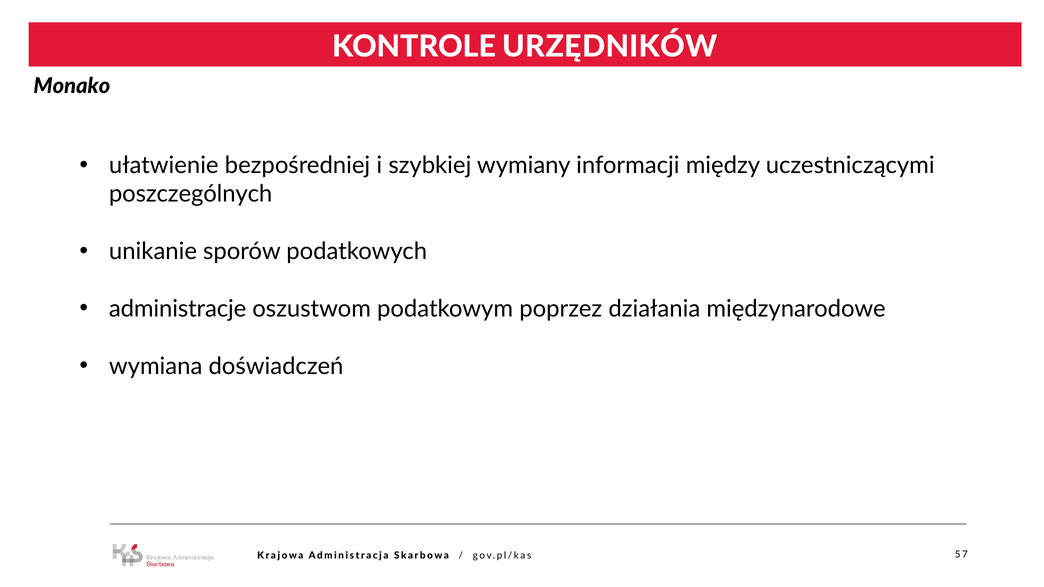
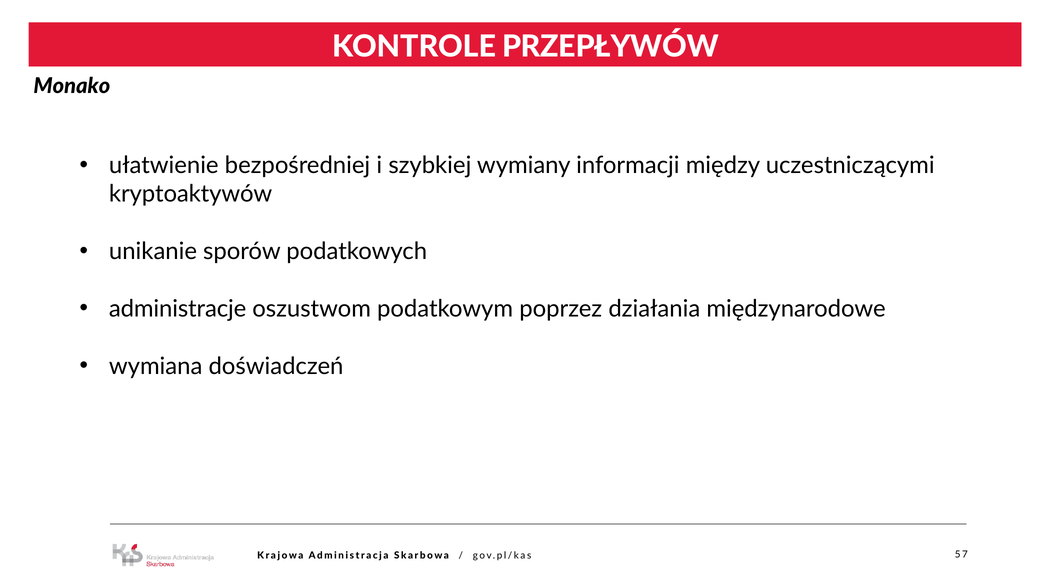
URZĘDNIKÓW: URZĘDNIKÓW -> PRZEPŁYWÓW
poszczególnych: poszczególnych -> kryptoaktywów
